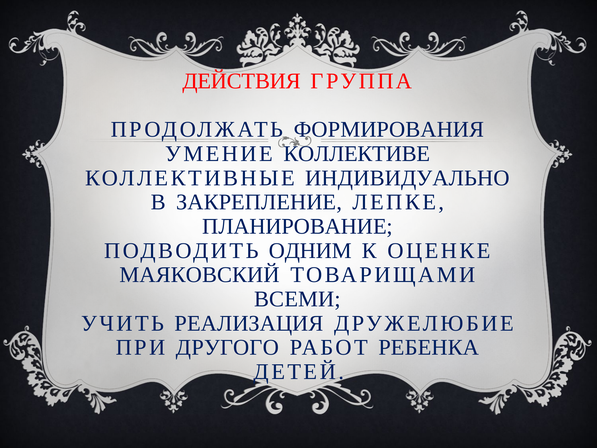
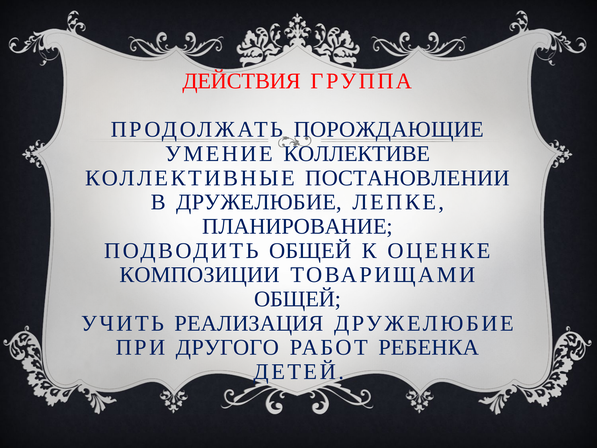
ФОРМИРОВАНИЯ: ФОРМИРОВАНИЯ -> ПОРОЖДАЮЩИЕ
ИНДИВИДУАЛЬНО: ИНДИВИДУАЛЬНО -> ПОСТАНОВЛЕНИИ
В ЗАКРЕПЛЕНИЕ: ЗАКРЕПЛЕНИЕ -> ДРУЖЕЛЮБИЕ
ПОДВОДИТЬ ОДНИМ: ОДНИМ -> ОБЩЕЙ
МАЯКОВСКИЙ: МАЯКОВСКИЙ -> КОМПОЗИЦИИ
ВСЕМИ at (298, 299): ВСЕМИ -> ОБЩЕЙ
